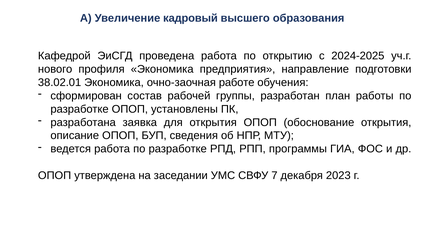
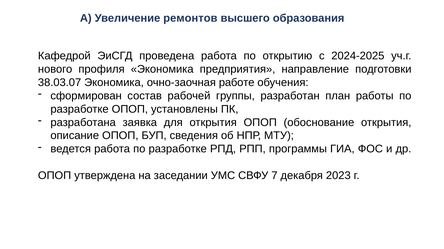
кадровый: кадровый -> ремонтов
38.02.01: 38.02.01 -> 38.03.07
